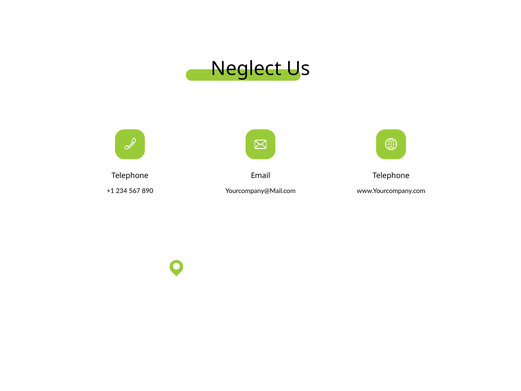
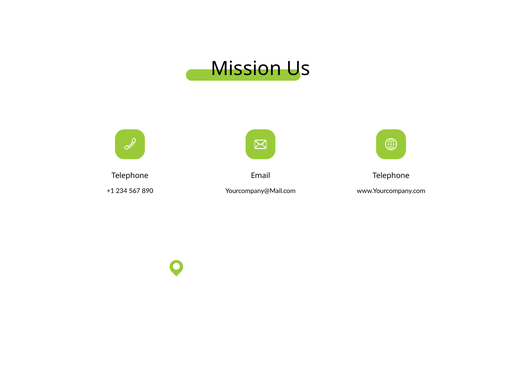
Neglect: Neglect -> Mission
